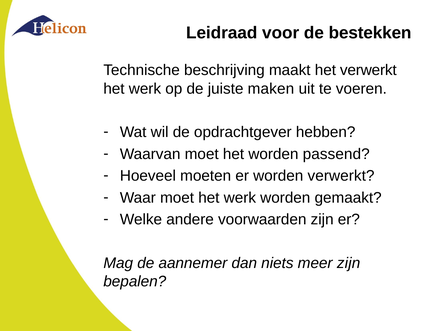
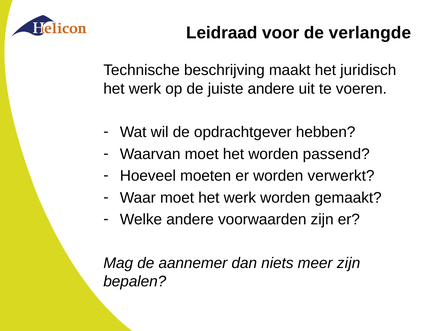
bestekken: bestekken -> verlangde
het verwerkt: verwerkt -> juridisch
juiste maken: maken -> andere
